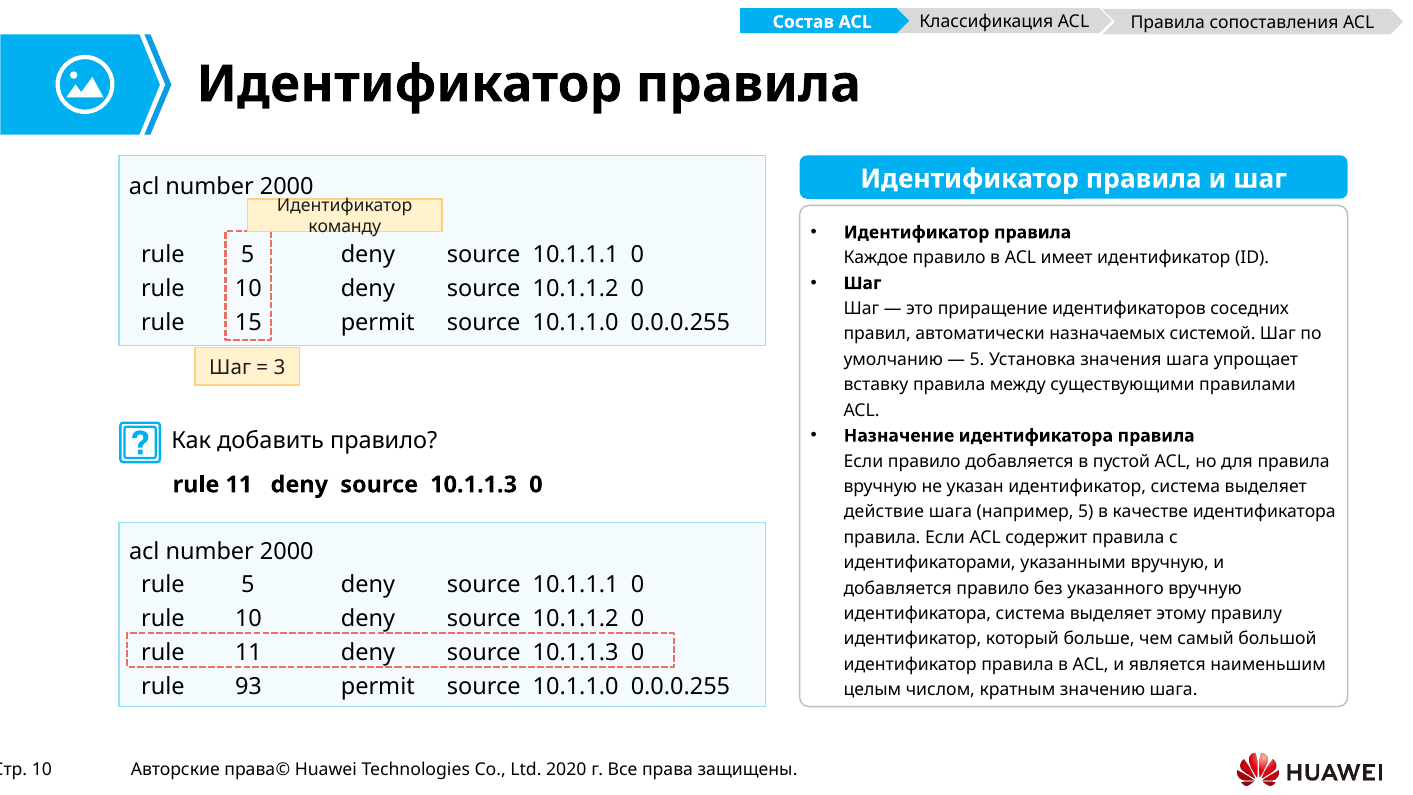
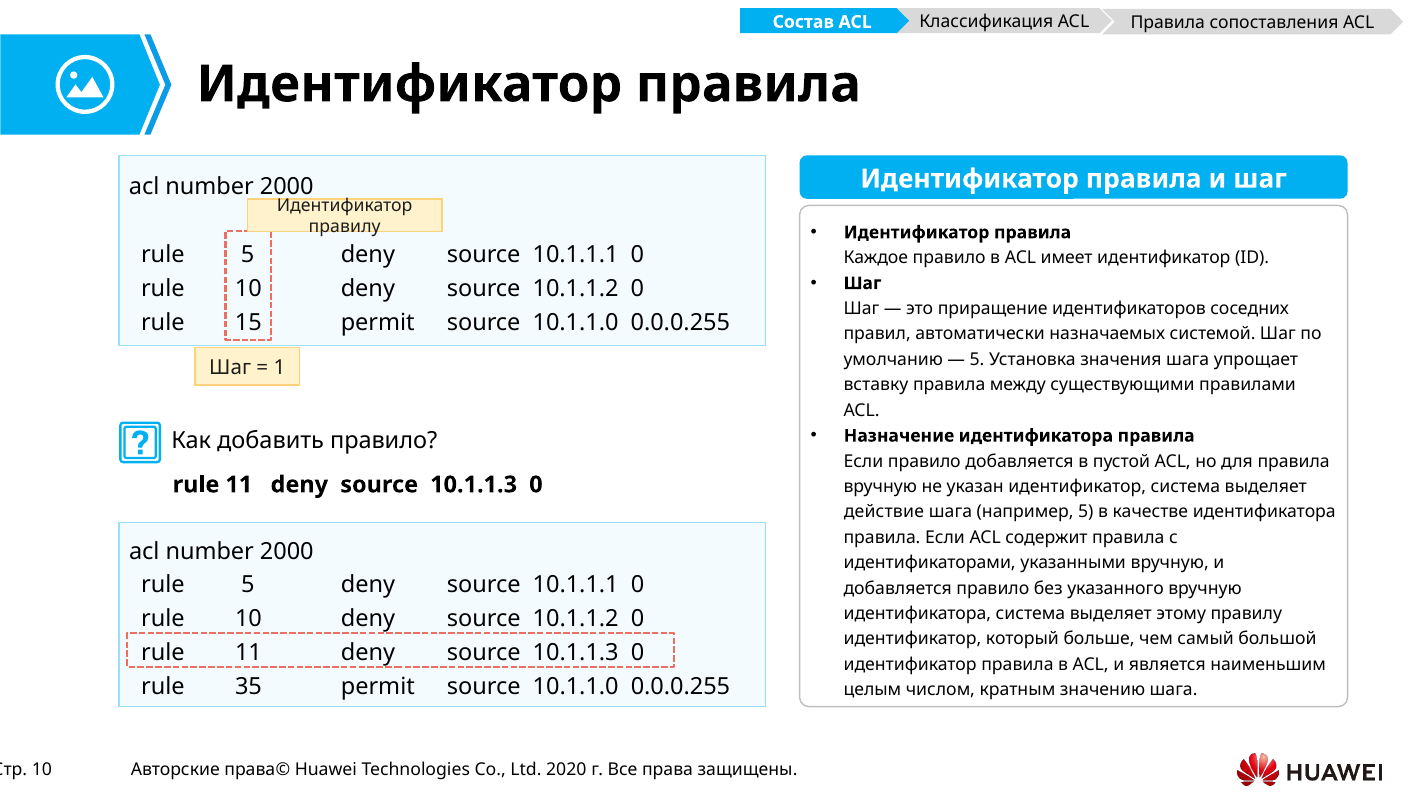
команду at (345, 227): команду -> правилу
3: 3 -> 1
93: 93 -> 35
